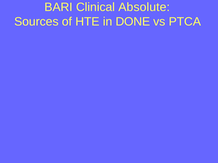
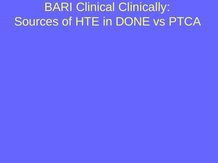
Absolute: Absolute -> Clinically
